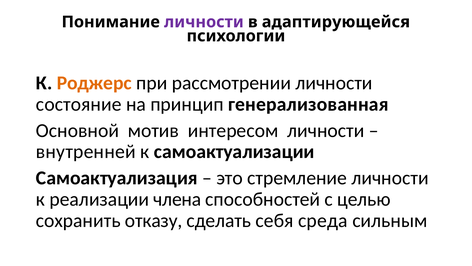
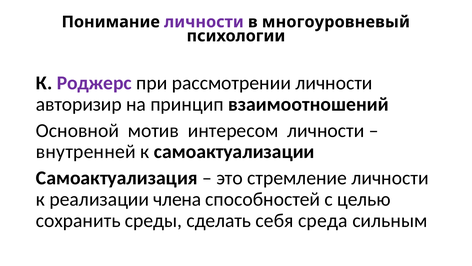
адаптирующейся: адаптирующейся -> многоуровневый
Роджерс colour: orange -> purple
состояние: состояние -> авторизир
генерализованная: генерализованная -> взаимоотношений
отказу: отказу -> среды
